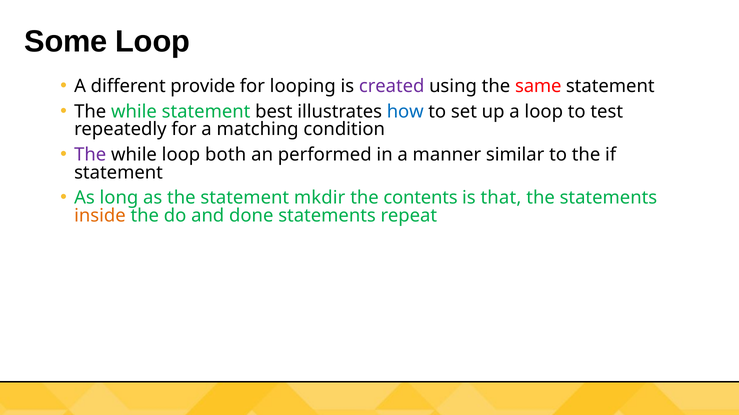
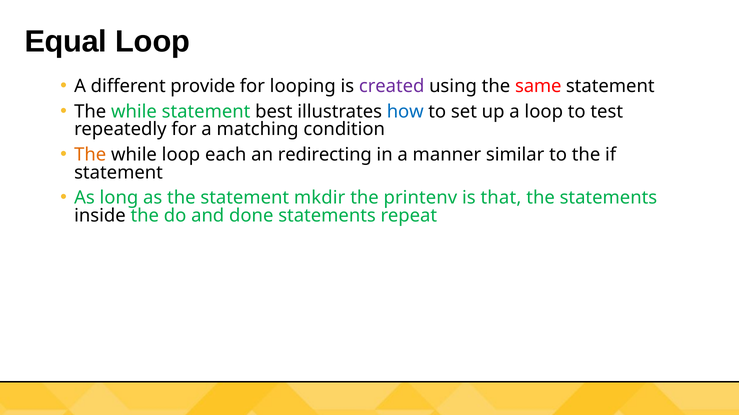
Some: Some -> Equal
The at (90, 155) colour: purple -> orange
both: both -> each
performed: performed -> redirecting
contents: contents -> printenv
inside colour: orange -> black
